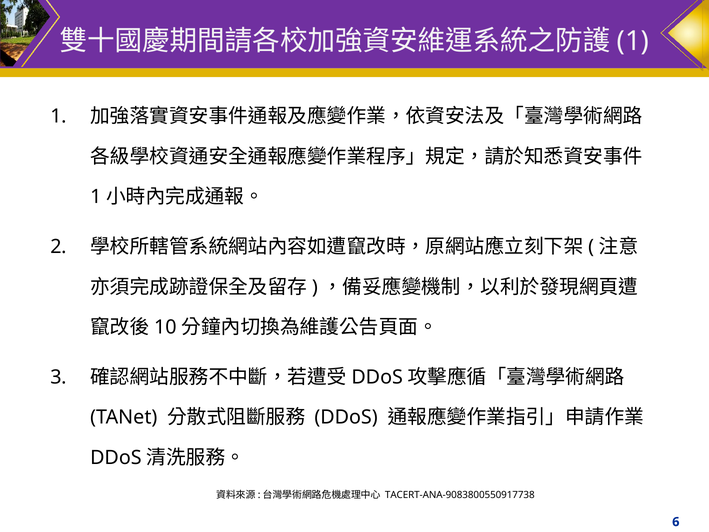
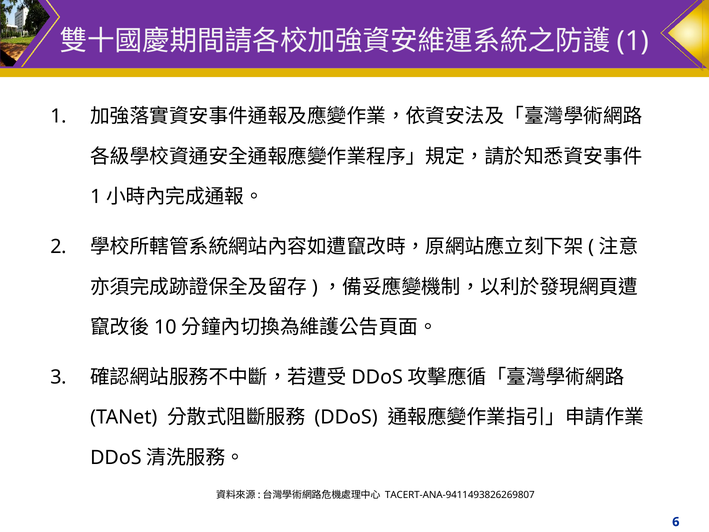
TACERT-ANA-9083800550917738: TACERT-ANA-9083800550917738 -> TACERT-ANA-9411493826269807
